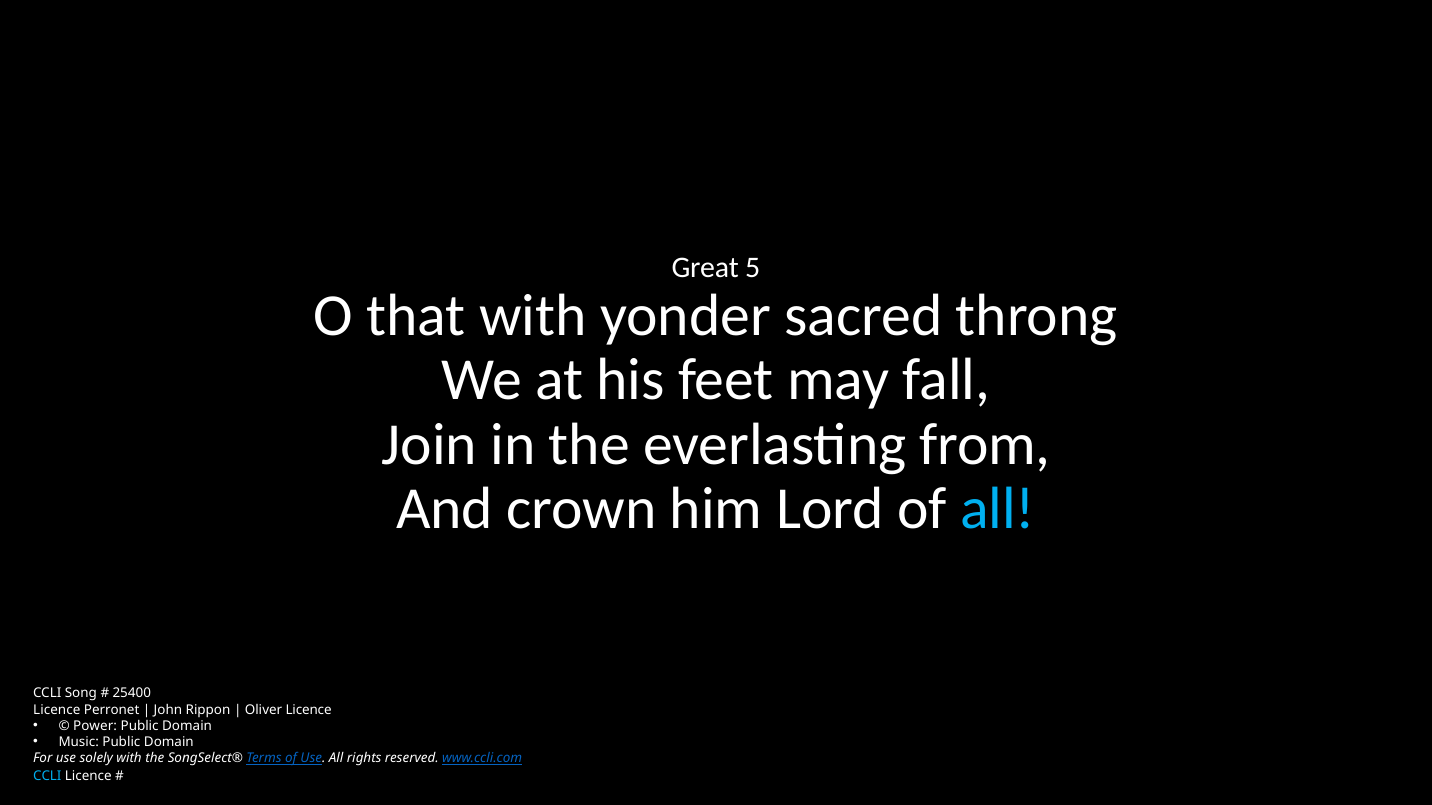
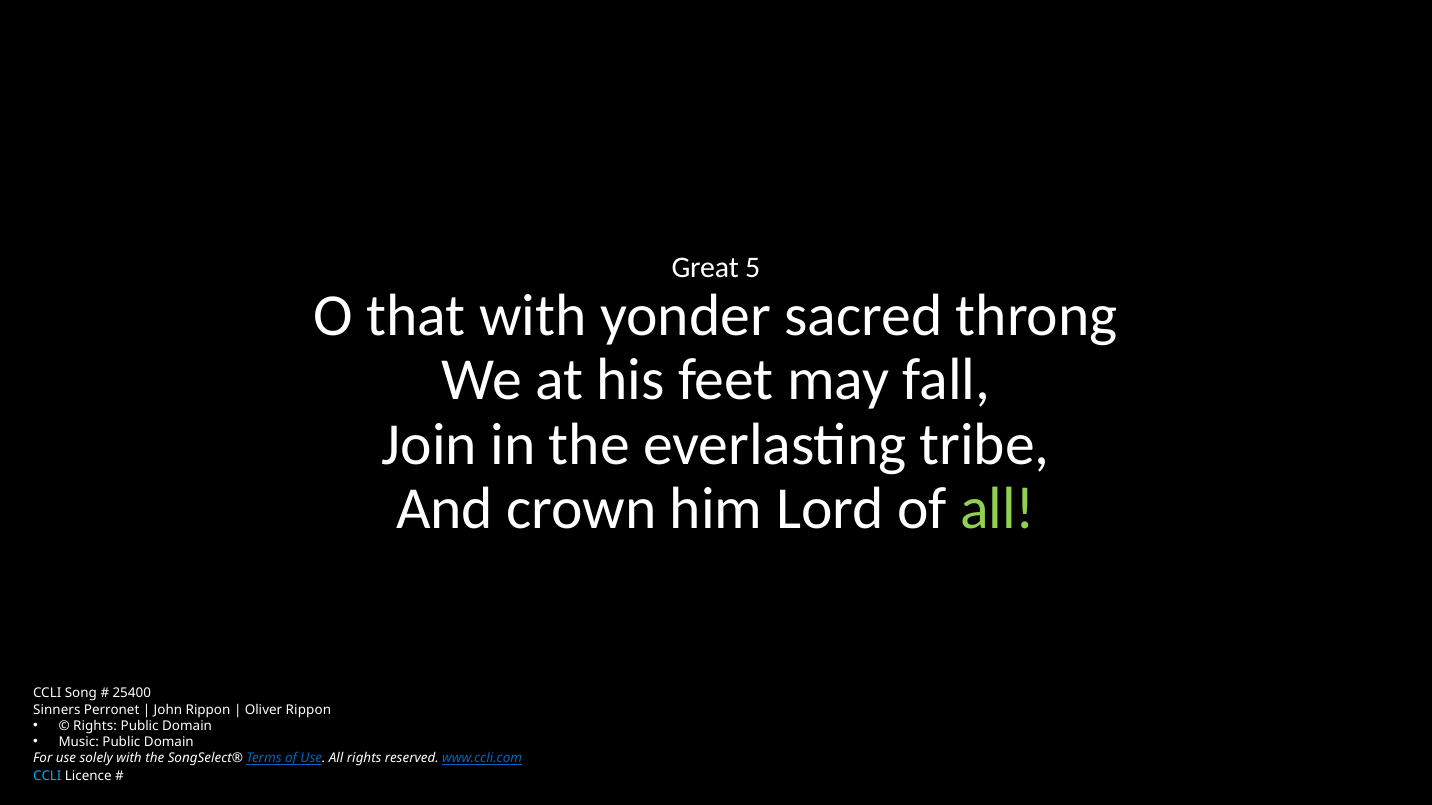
from: from -> tribe
all at (998, 509) colour: light blue -> light green
Licence at (57, 710): Licence -> Sinners
Oliver Licence: Licence -> Rippon
Power at (95, 726): Power -> Rights
